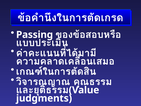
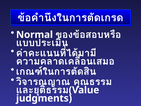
Passing: Passing -> Normal
